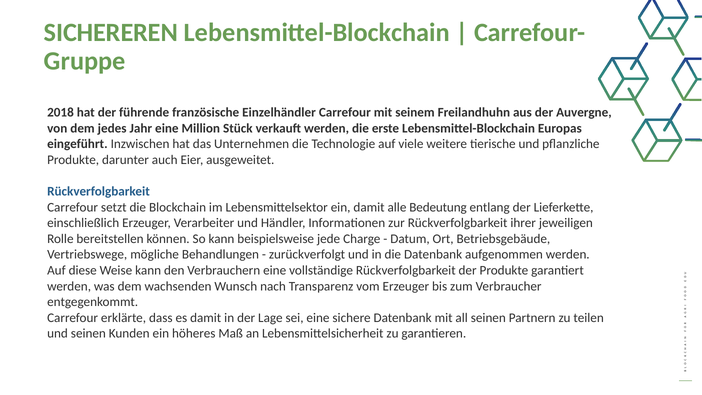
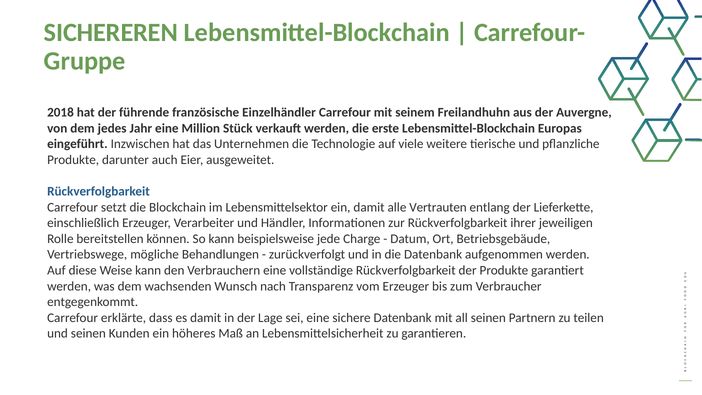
Bedeutung: Bedeutung -> Vertrauten
